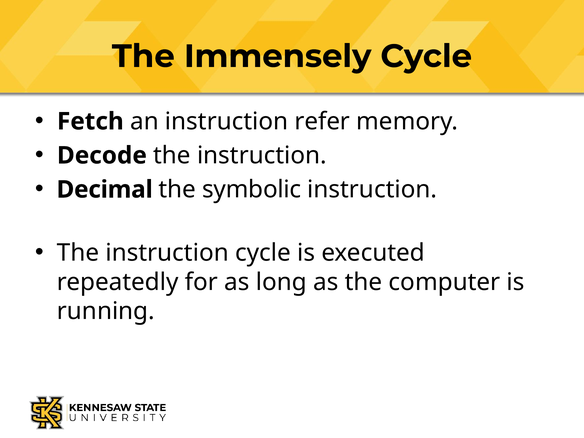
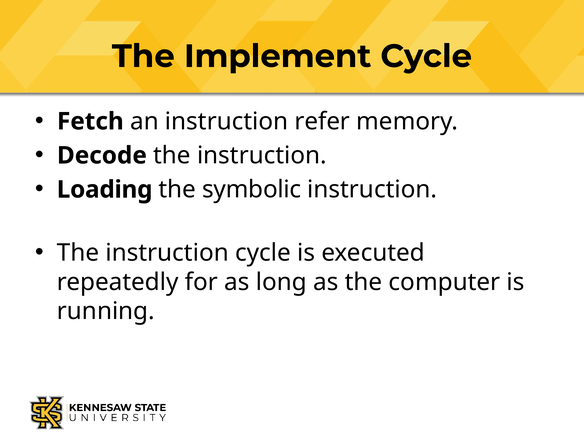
Immensely: Immensely -> Implement
Decimal: Decimal -> Loading
